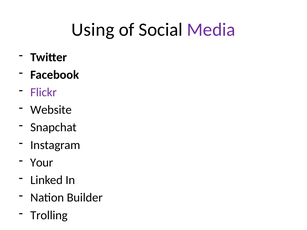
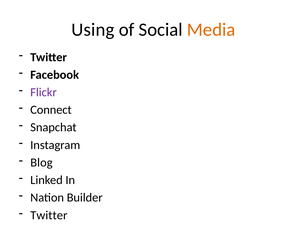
Media colour: purple -> orange
Website: Website -> Connect
Your: Your -> Blog
Trolling at (49, 215): Trolling -> Twitter
